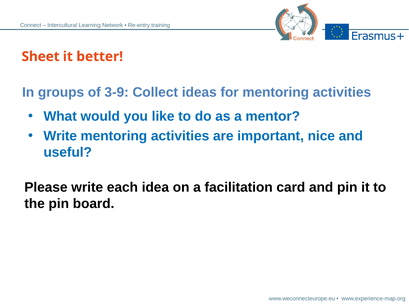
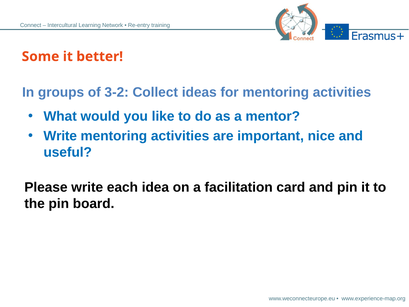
Sheet: Sheet -> Some
3-9: 3-9 -> 3-2
